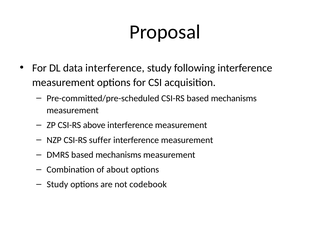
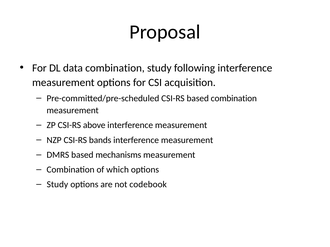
data interference: interference -> combination
CSI-RS based mechanisms: mechanisms -> combination
suffer: suffer -> bands
about: about -> which
